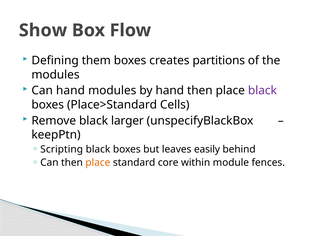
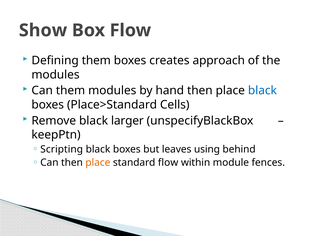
partitions: partitions -> approach
Can hand: hand -> them
black at (262, 91) colour: purple -> blue
easily: easily -> using
standard core: core -> flow
